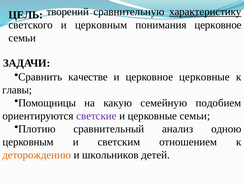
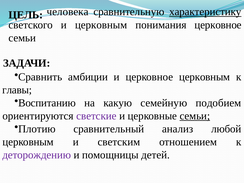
творений: творений -> человека
качестве: качестве -> амбиции
церковное церковные: церковные -> церковным
Помощницы: Помощницы -> Воспитанию
семьи at (195, 116) underline: none -> present
одною: одною -> любой
деторождению colour: orange -> purple
школьников: школьников -> помощницы
